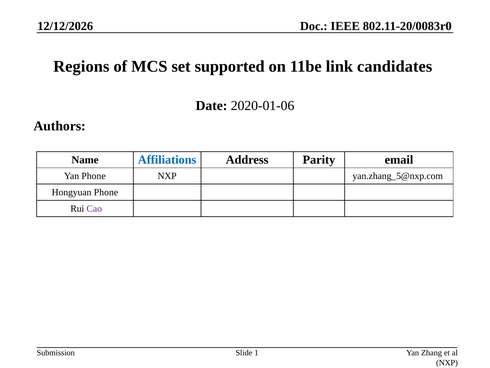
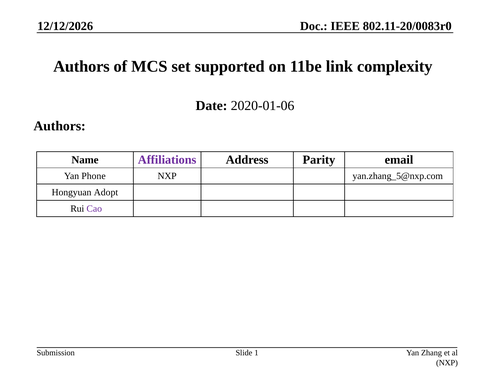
Regions at (81, 66): Regions -> Authors
candidates: candidates -> complexity
Affiliations colour: blue -> purple
Hongyuan Phone: Phone -> Adopt
